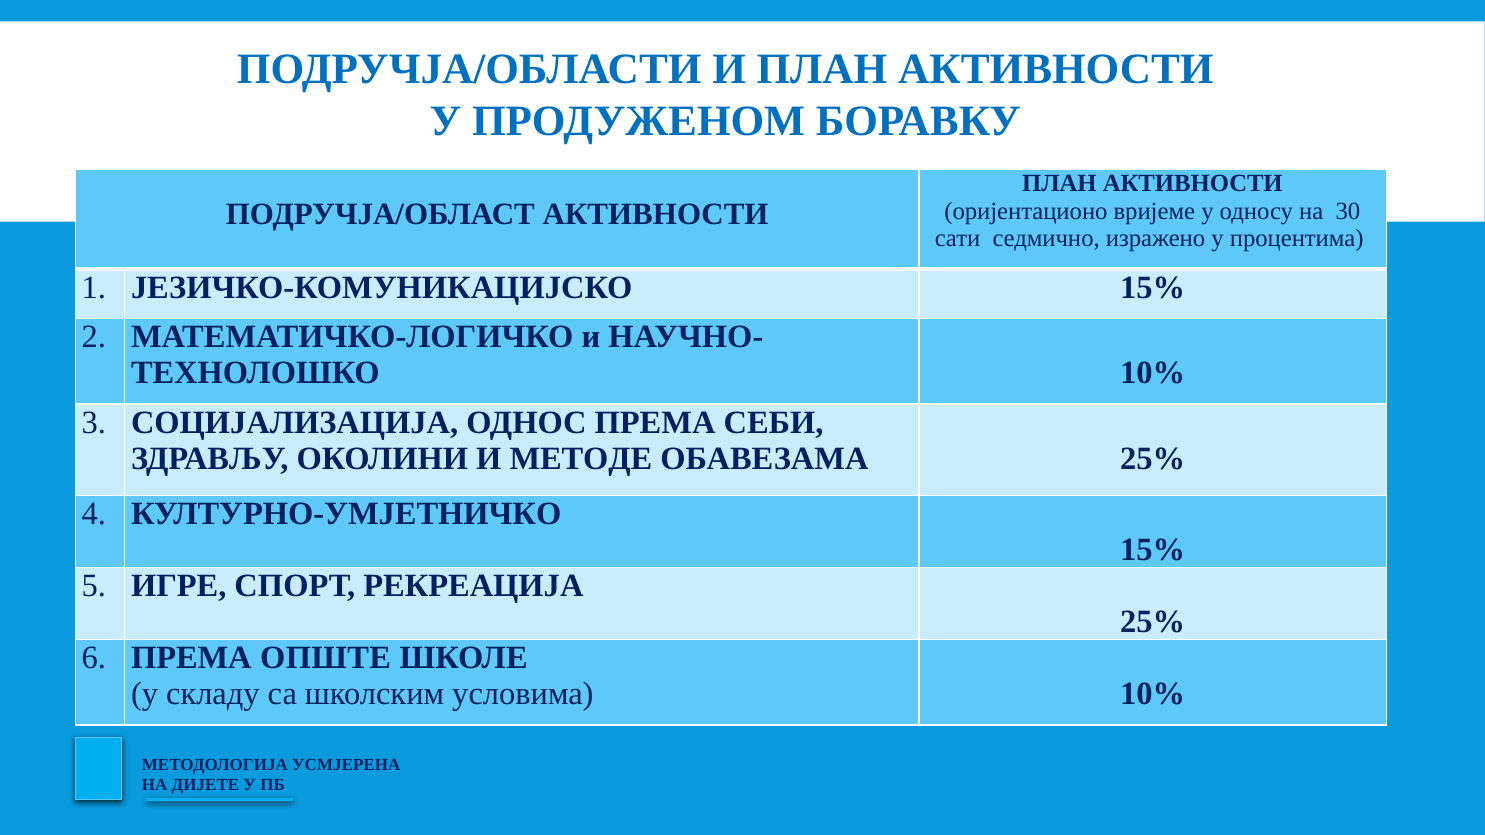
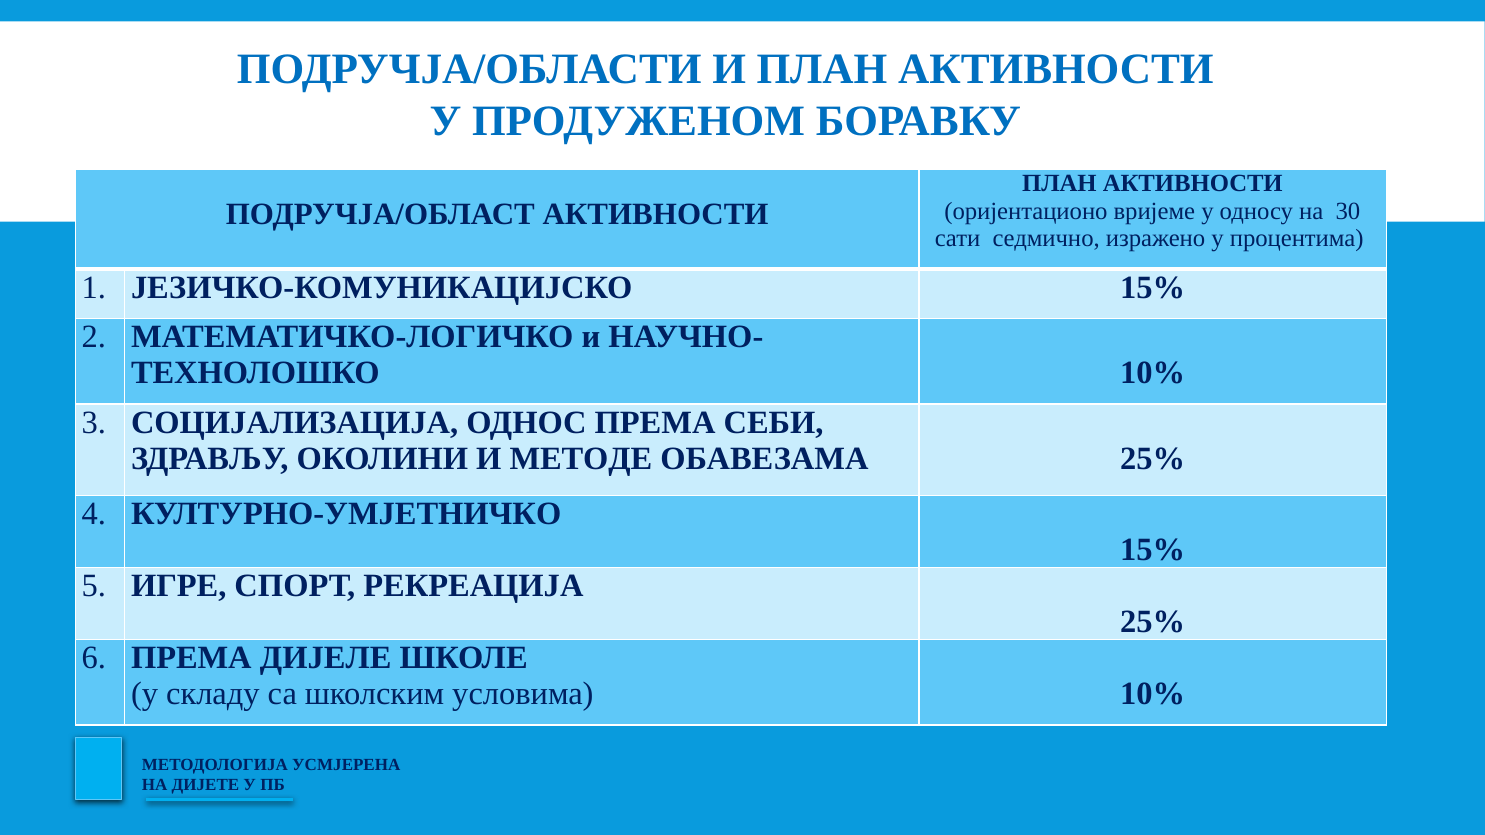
ОПШТЕ: ОПШТЕ -> ДИЈЕЛЕ
